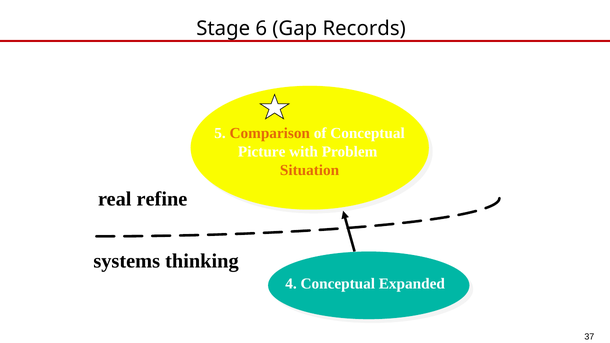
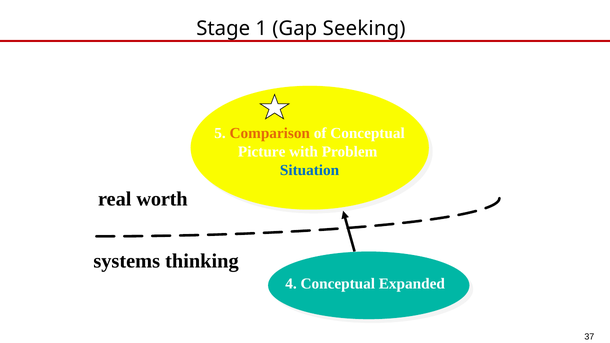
6: 6 -> 1
Records: Records -> Seeking
Situation colour: orange -> blue
refine: refine -> worth
